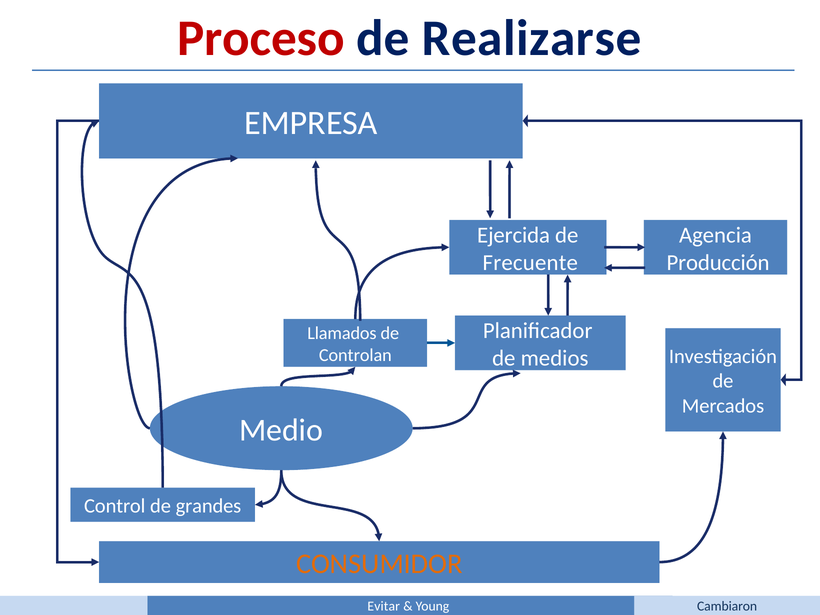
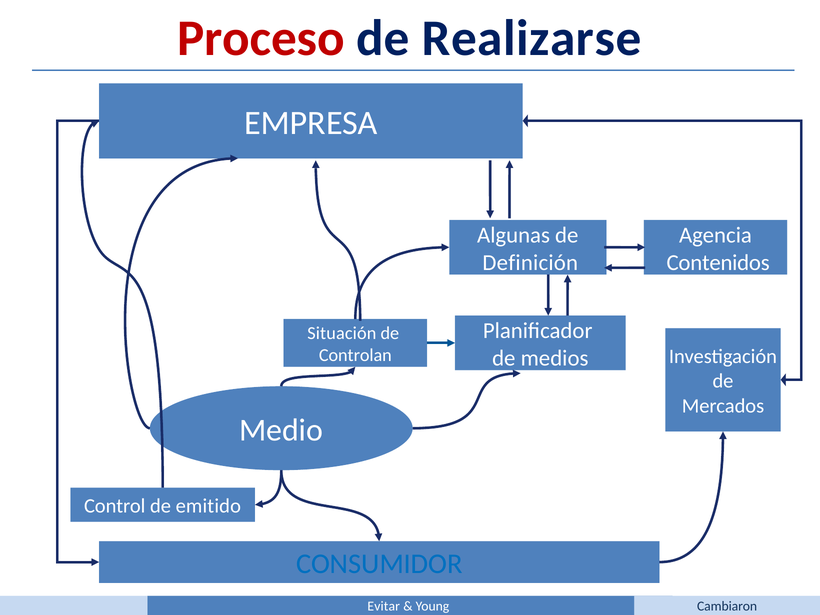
Ejercida: Ejercida -> Algunas
Frecuente: Frecuente -> Definición
Producción: Producción -> Contenidos
Llamados: Llamados -> Situación
grandes: grandes -> emitido
CONSUMIDOR colour: orange -> blue
